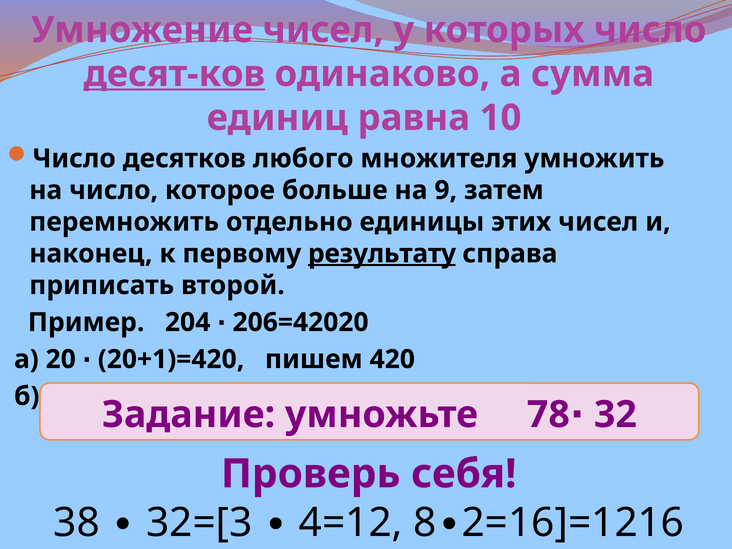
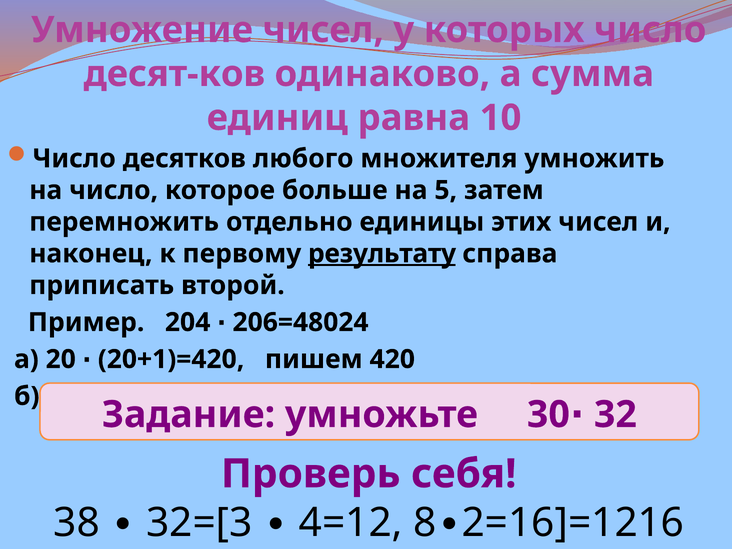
десят-ков underline: present -> none
9: 9 -> 5
206=42020: 206=42020 -> 206=48024
78: 78 -> 30
